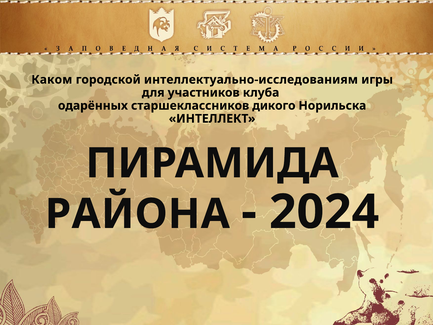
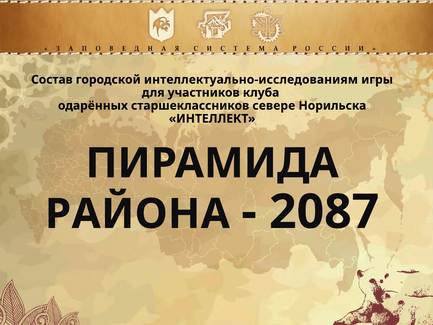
Каком: Каком -> Состав
дикого: дикого -> севере
2024: 2024 -> 2087
